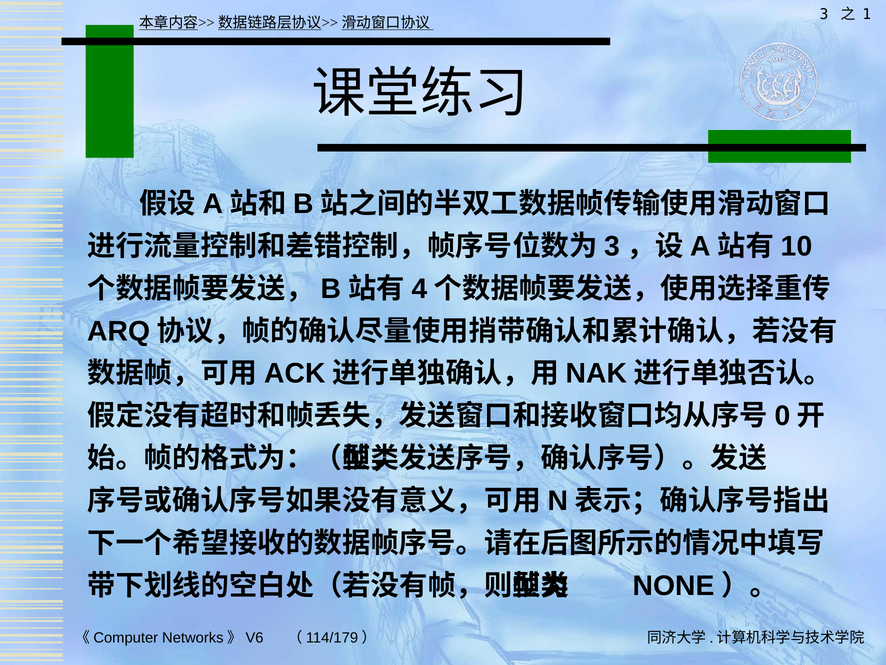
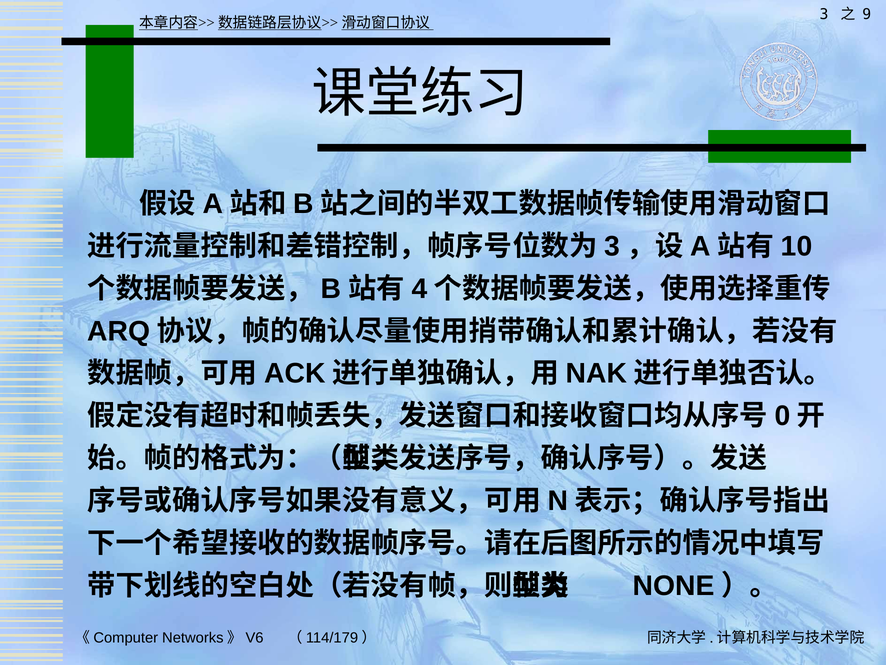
1: 1 -> 9
